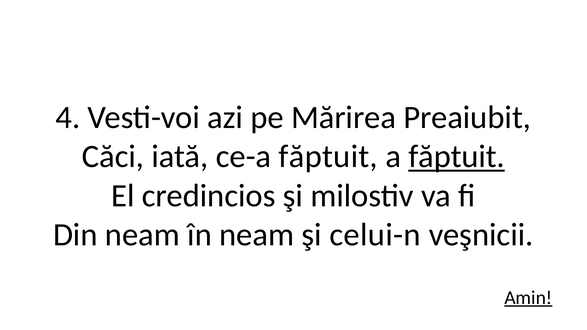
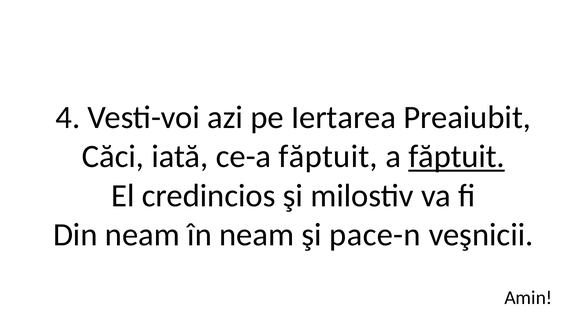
Mărirea: Mărirea -> Iertarea
celui-n: celui-n -> pace-n
Amin underline: present -> none
